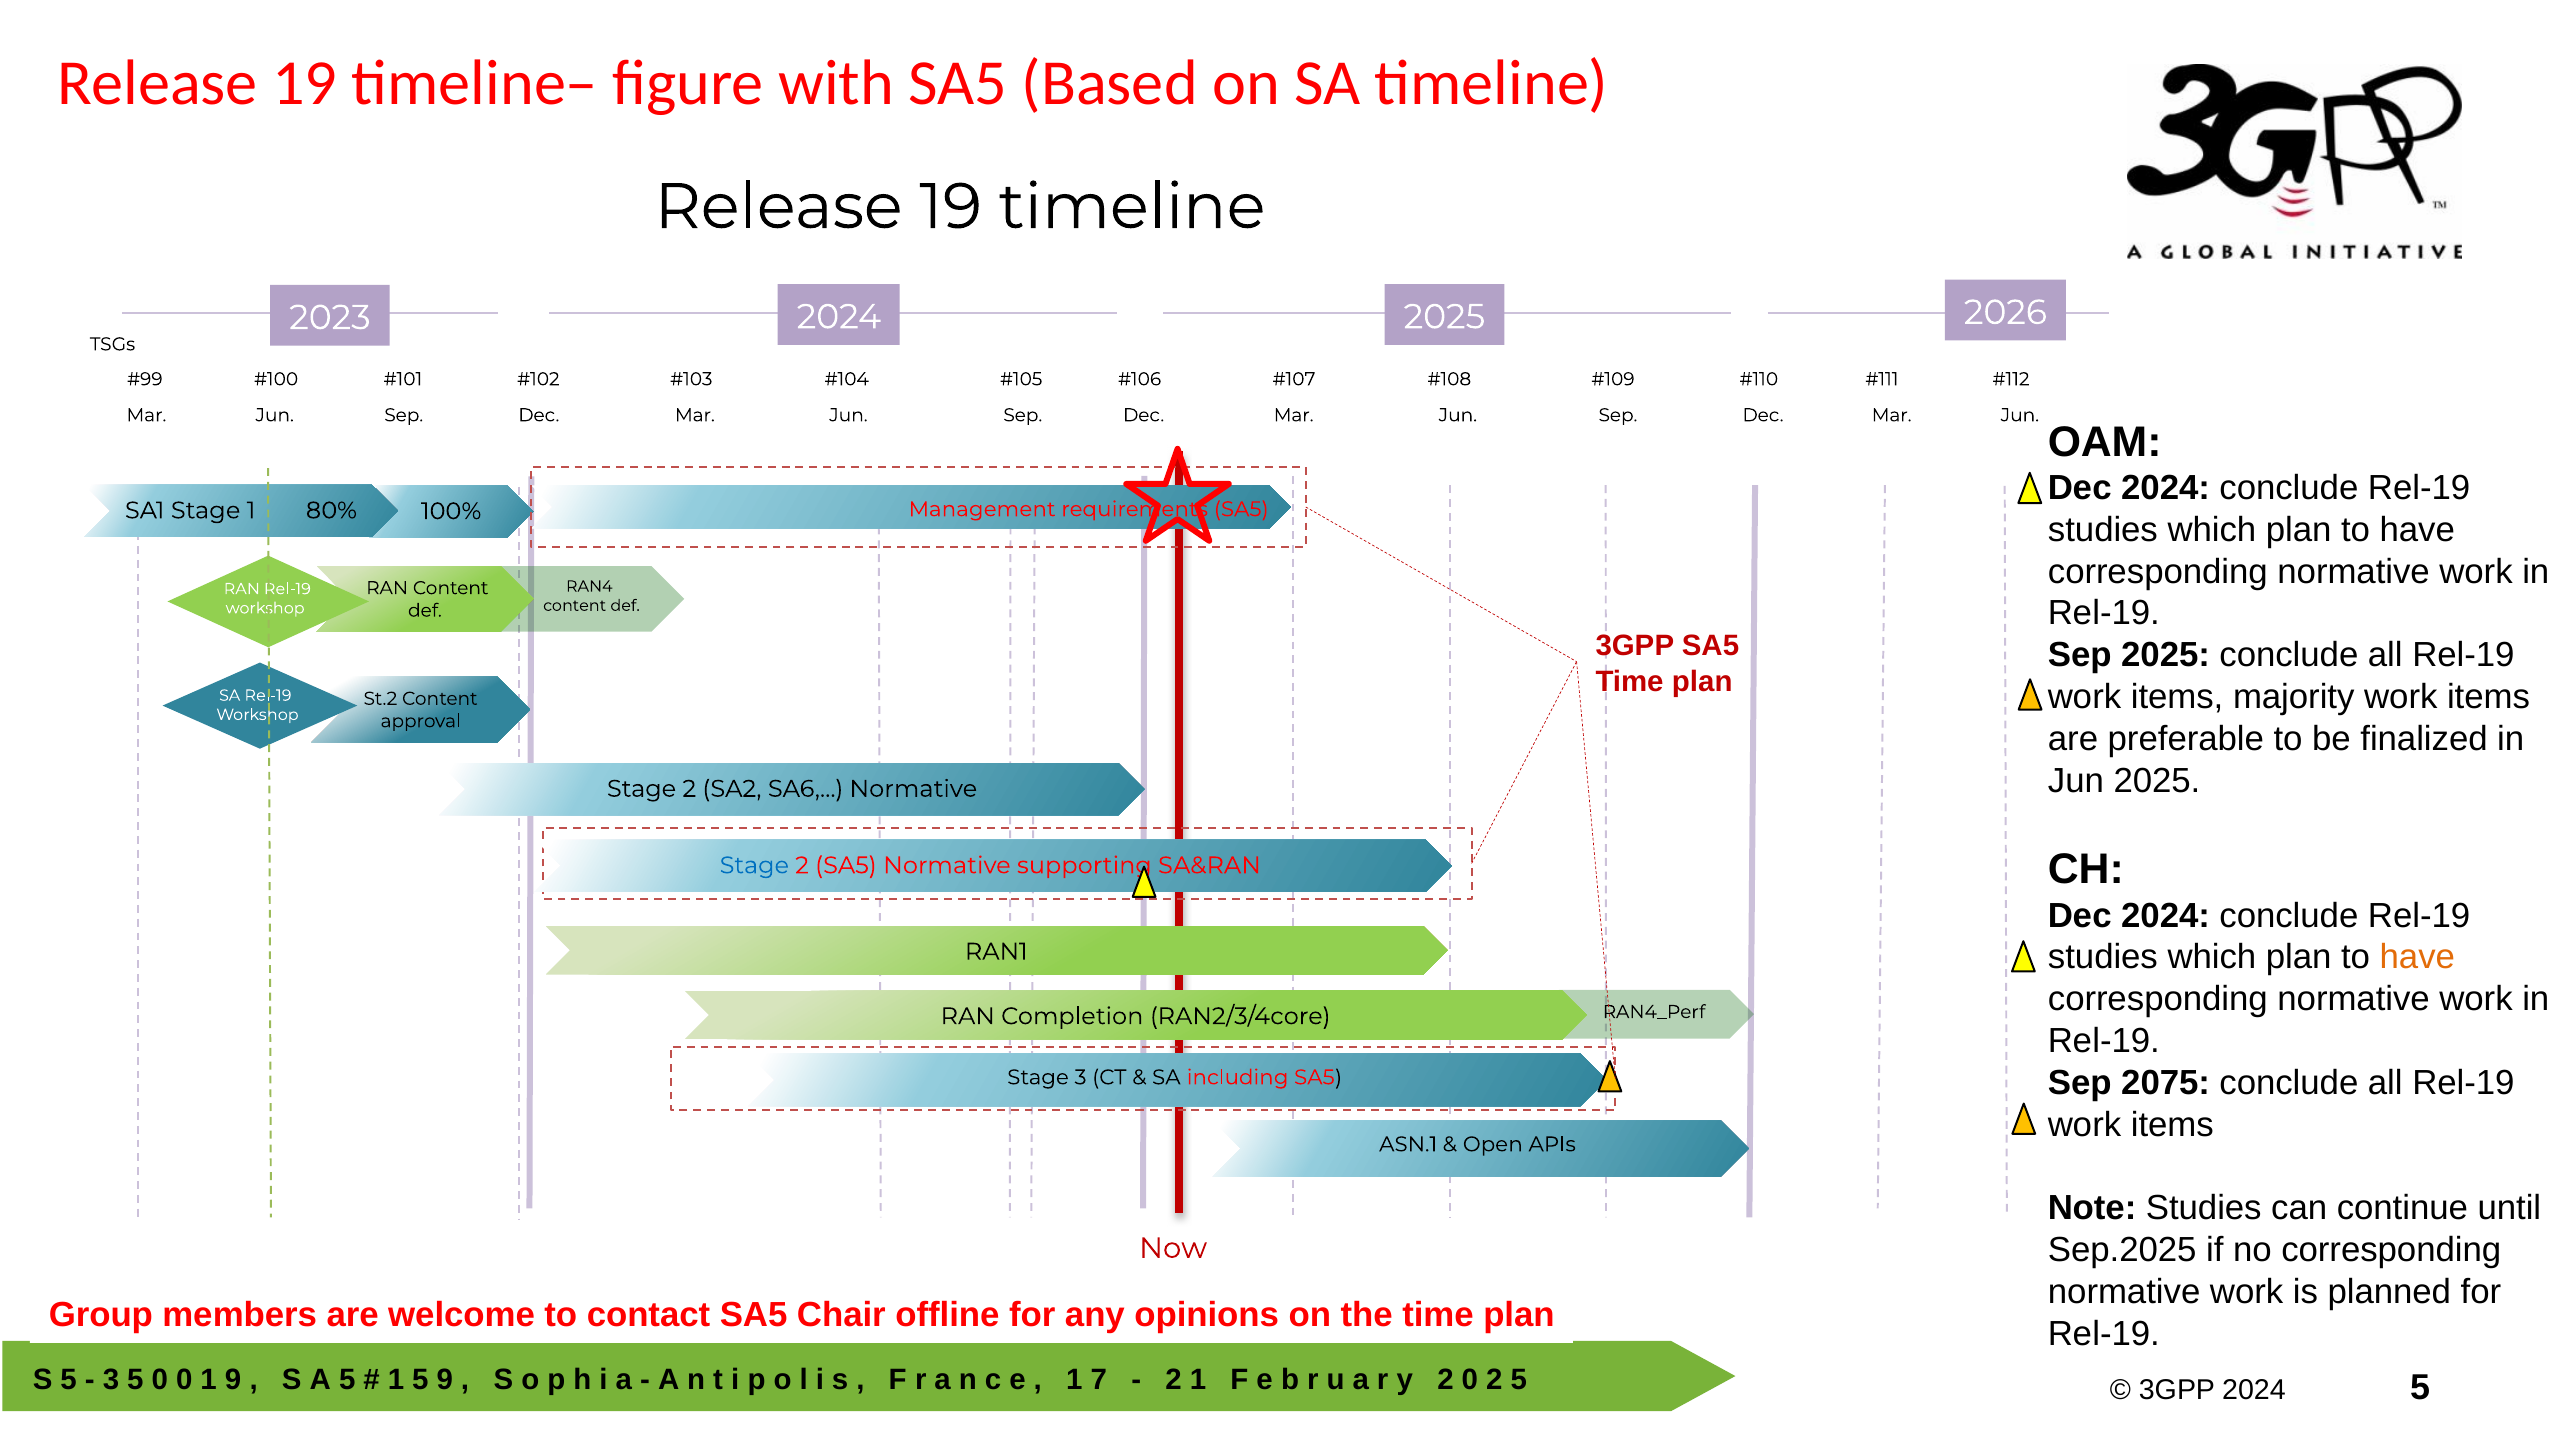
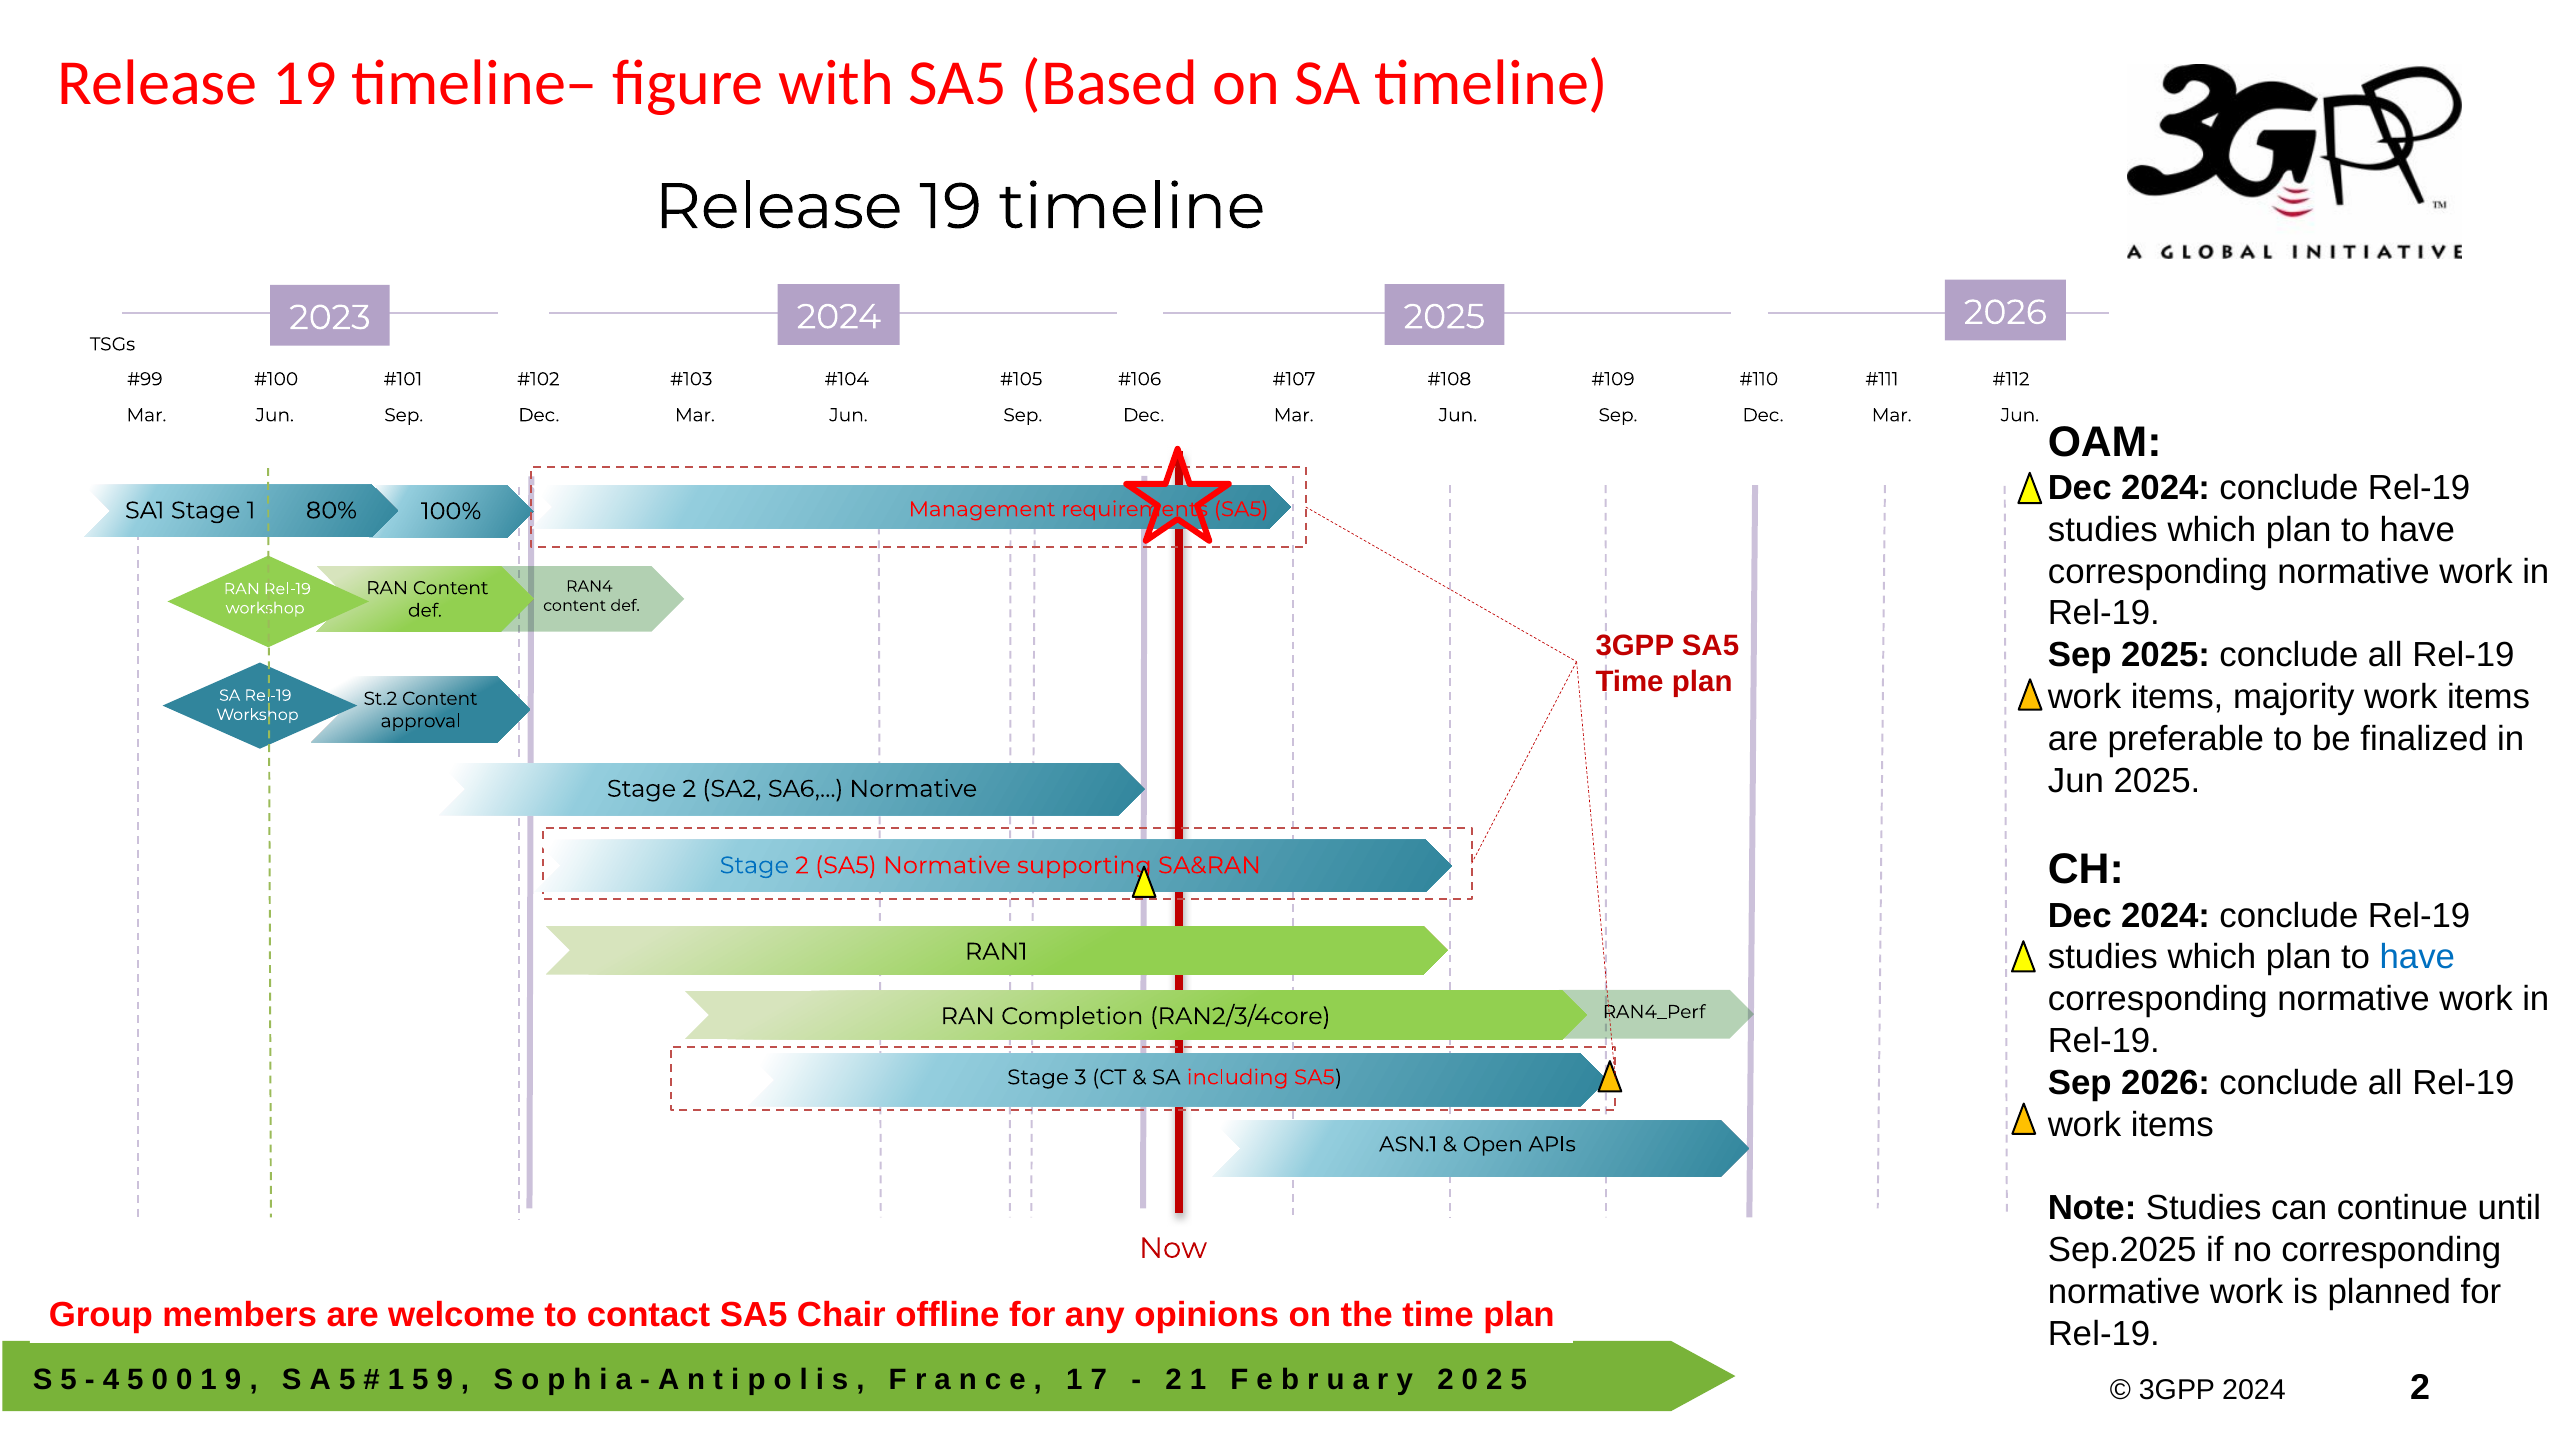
have at (2417, 957) colour: orange -> blue
Sep 2075: 2075 -> 2026
3 at (111, 1380): 3 -> 4
2024 5: 5 -> 2
